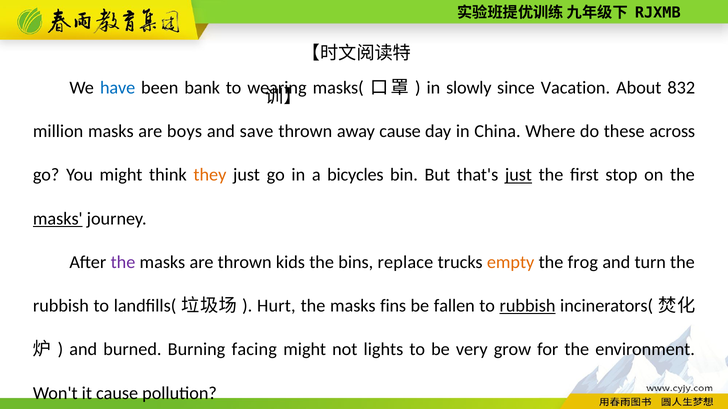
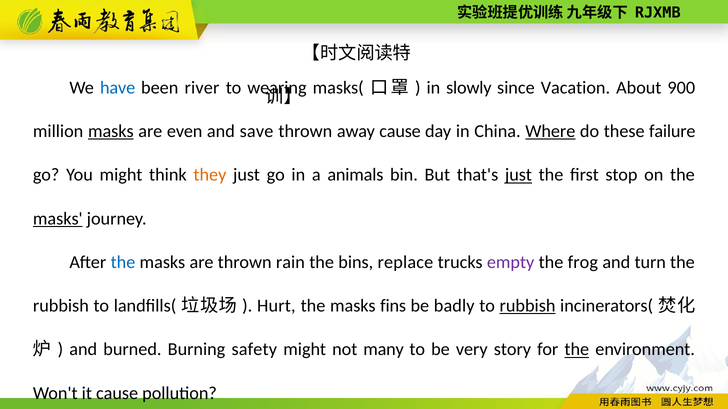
bank: bank -> river
832: 832 -> 900
masks at (111, 132) underline: none -> present
boys: boys -> even
Where underline: none -> present
across: across -> failure
bicycles: bicycles -> animals
the at (123, 263) colour: purple -> blue
kids: kids -> rain
empty colour: orange -> purple
fallen: fallen -> badly
facing: facing -> safety
lights: lights -> many
grow: grow -> story
the at (577, 350) underline: none -> present
